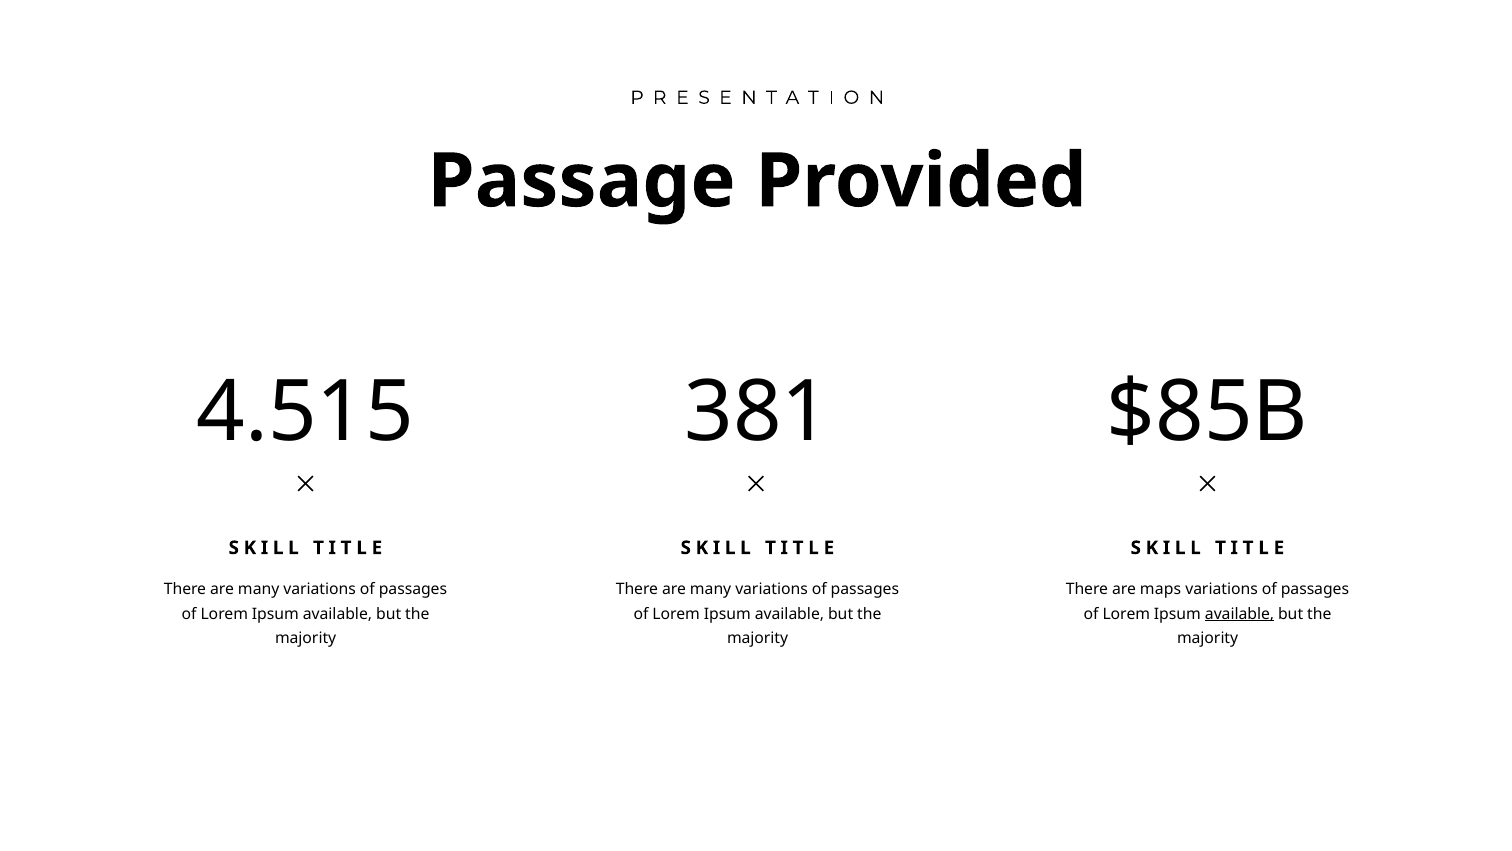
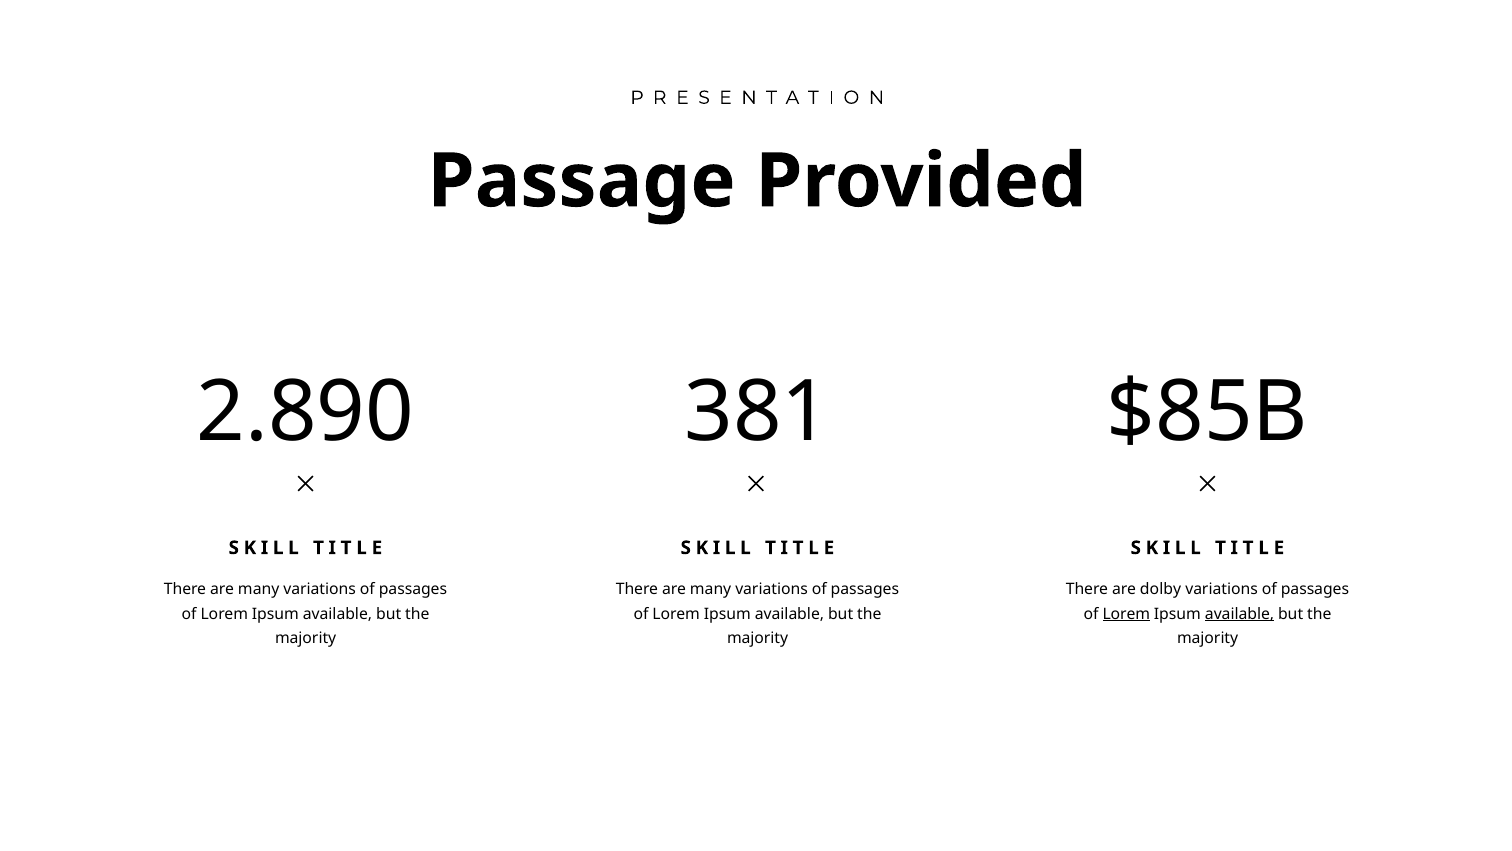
4.515: 4.515 -> 2.890
maps: maps -> dolby
Lorem at (1126, 614) underline: none -> present
